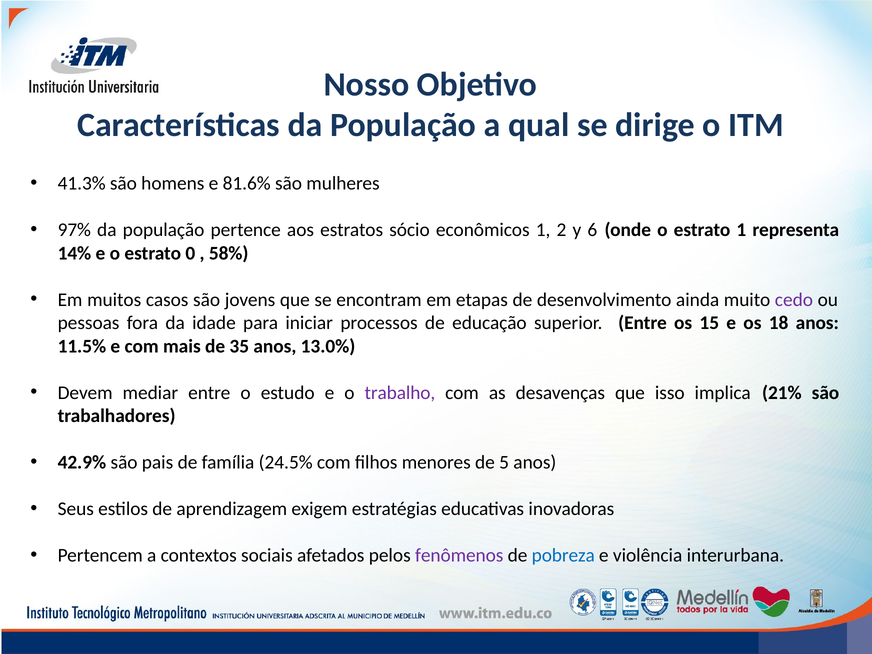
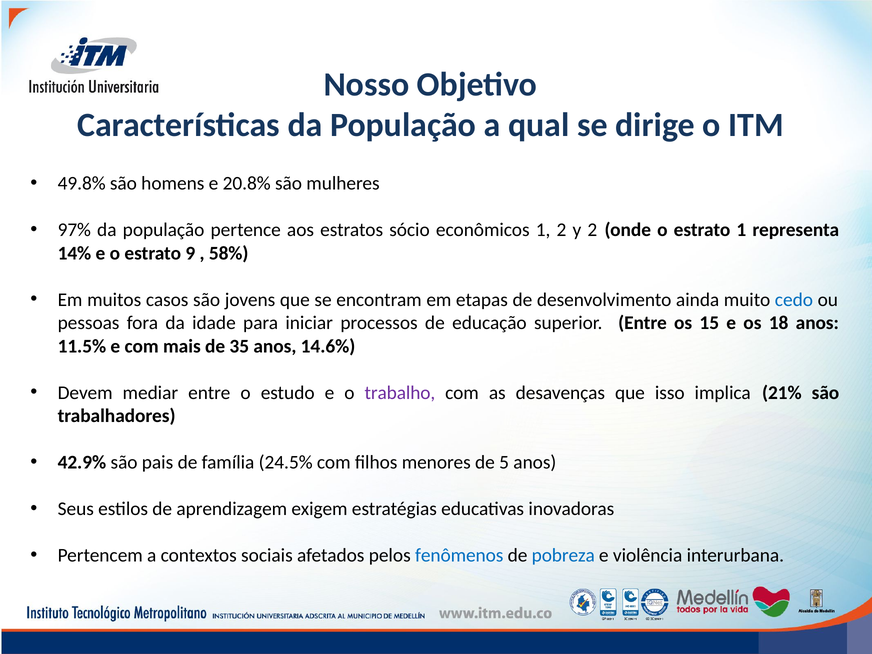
41.3%: 41.3% -> 49.8%
81.6%: 81.6% -> 20.8%
y 6: 6 -> 2
0: 0 -> 9
cedo colour: purple -> blue
13.0%: 13.0% -> 14.6%
fenômenos colour: purple -> blue
